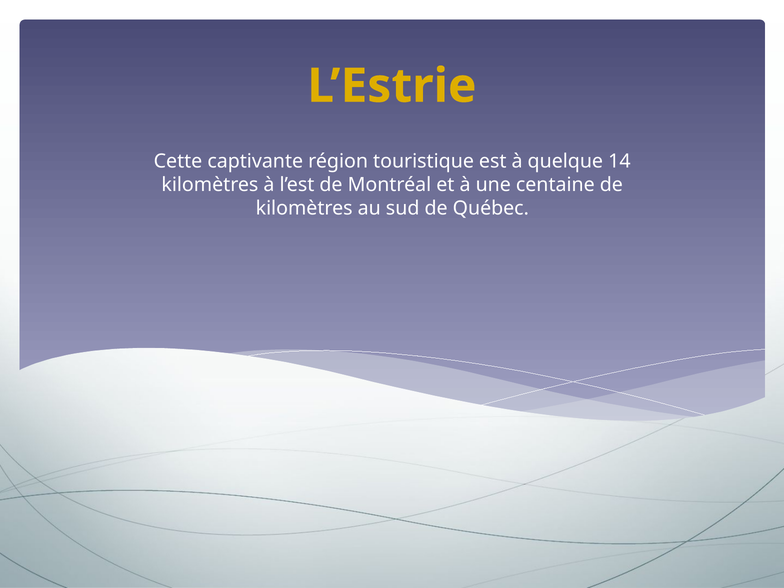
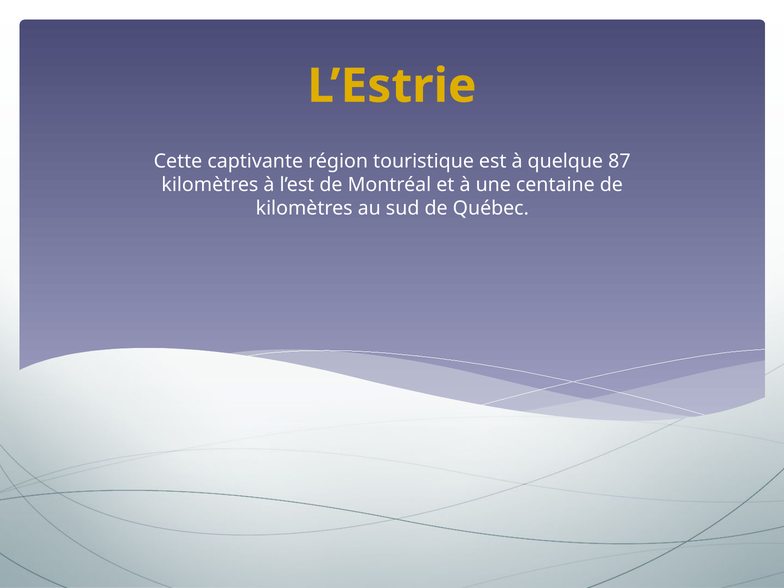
14: 14 -> 87
